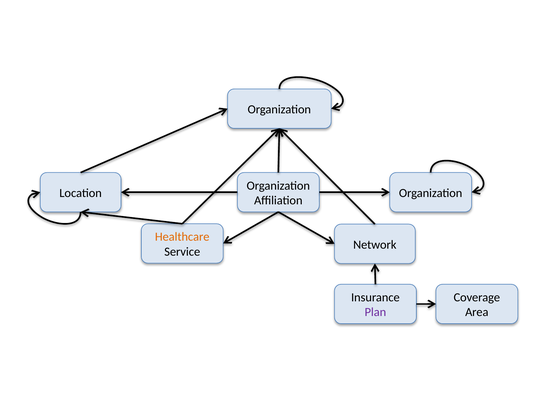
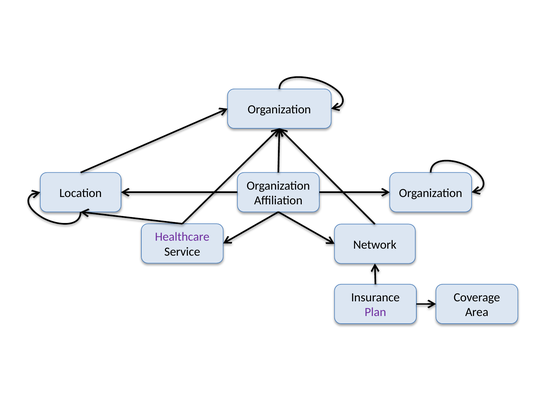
Healthcare colour: orange -> purple
